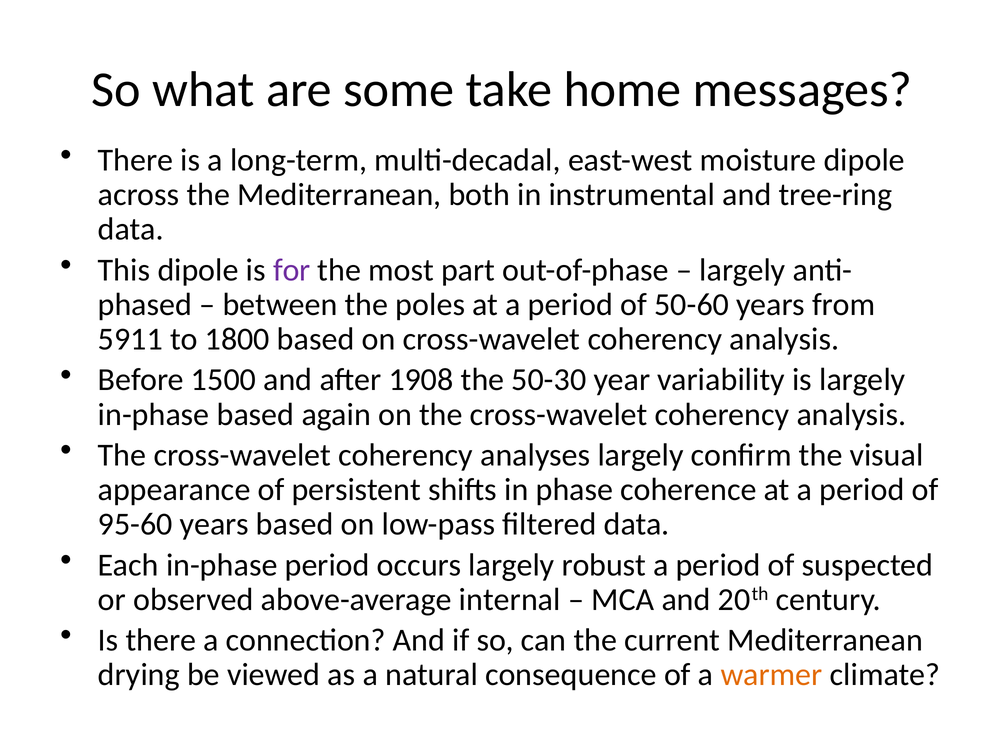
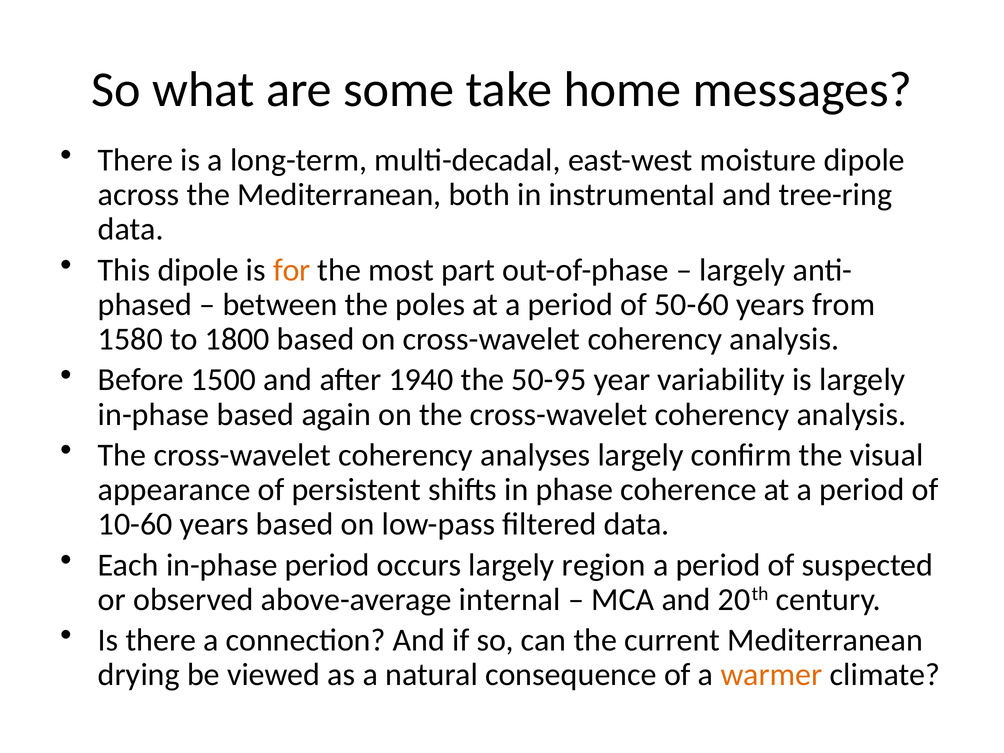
for colour: purple -> orange
5911: 5911 -> 1580
1908: 1908 -> 1940
50-30: 50-30 -> 50-95
95-60: 95-60 -> 10-60
robust: robust -> region
